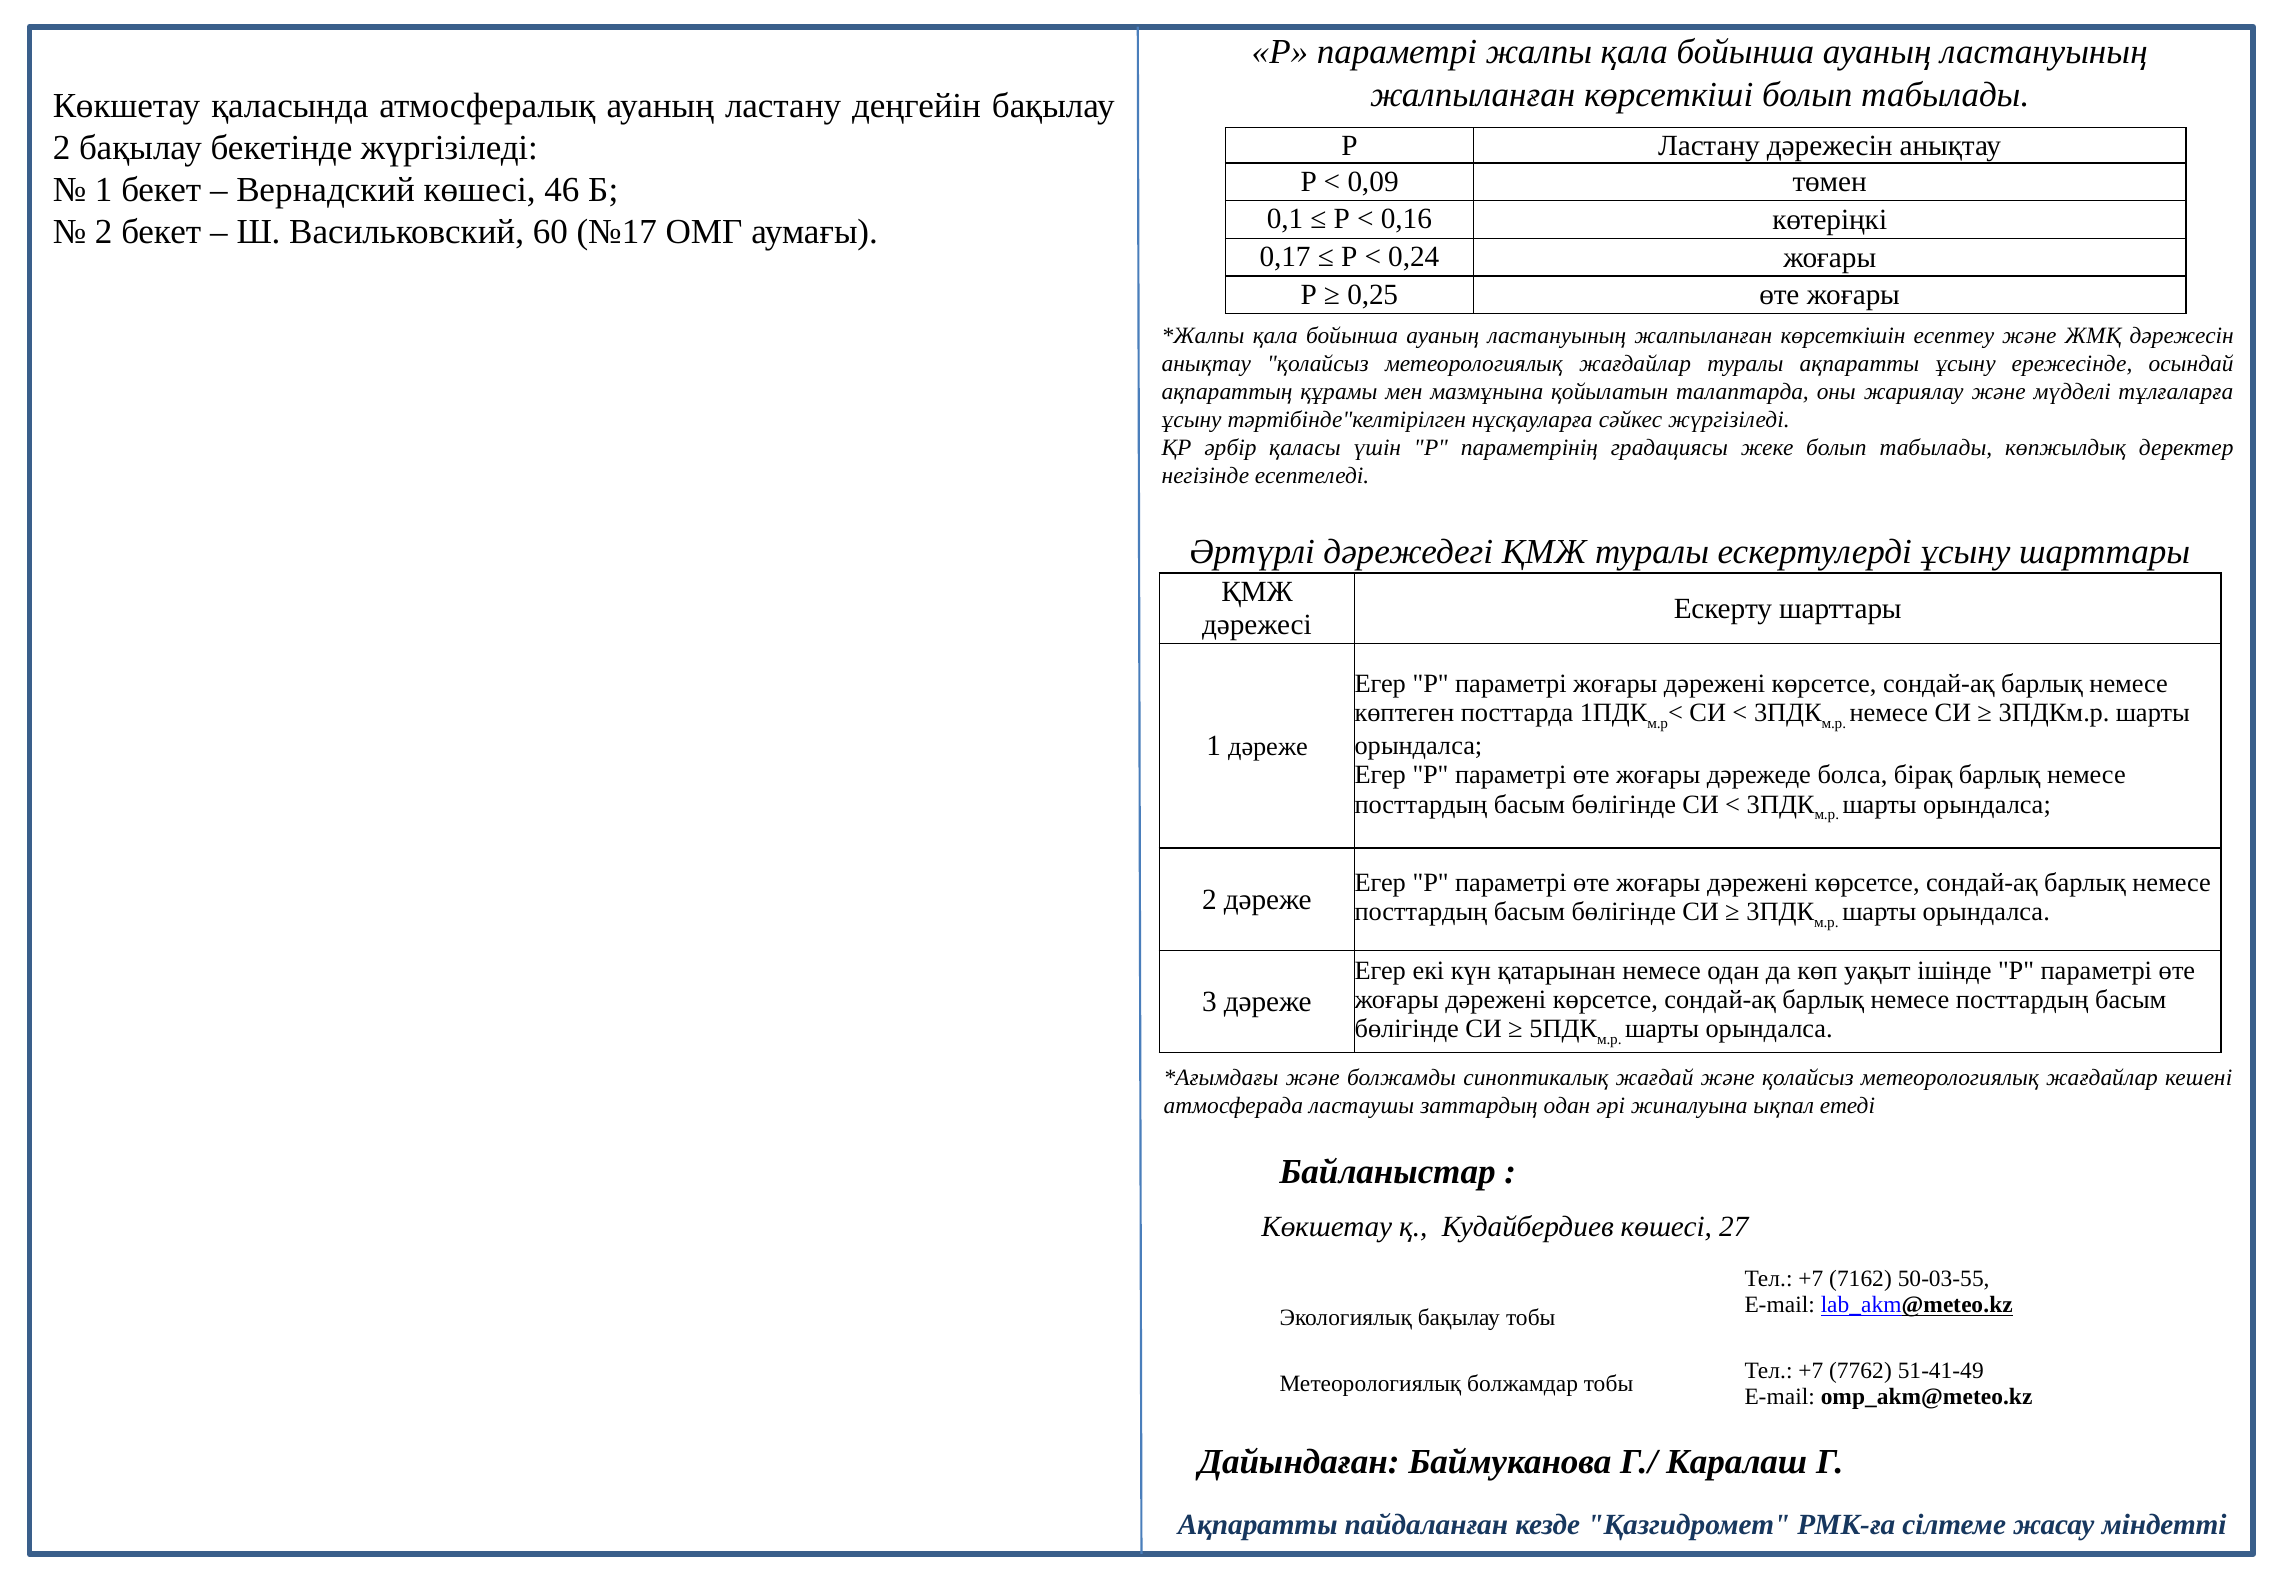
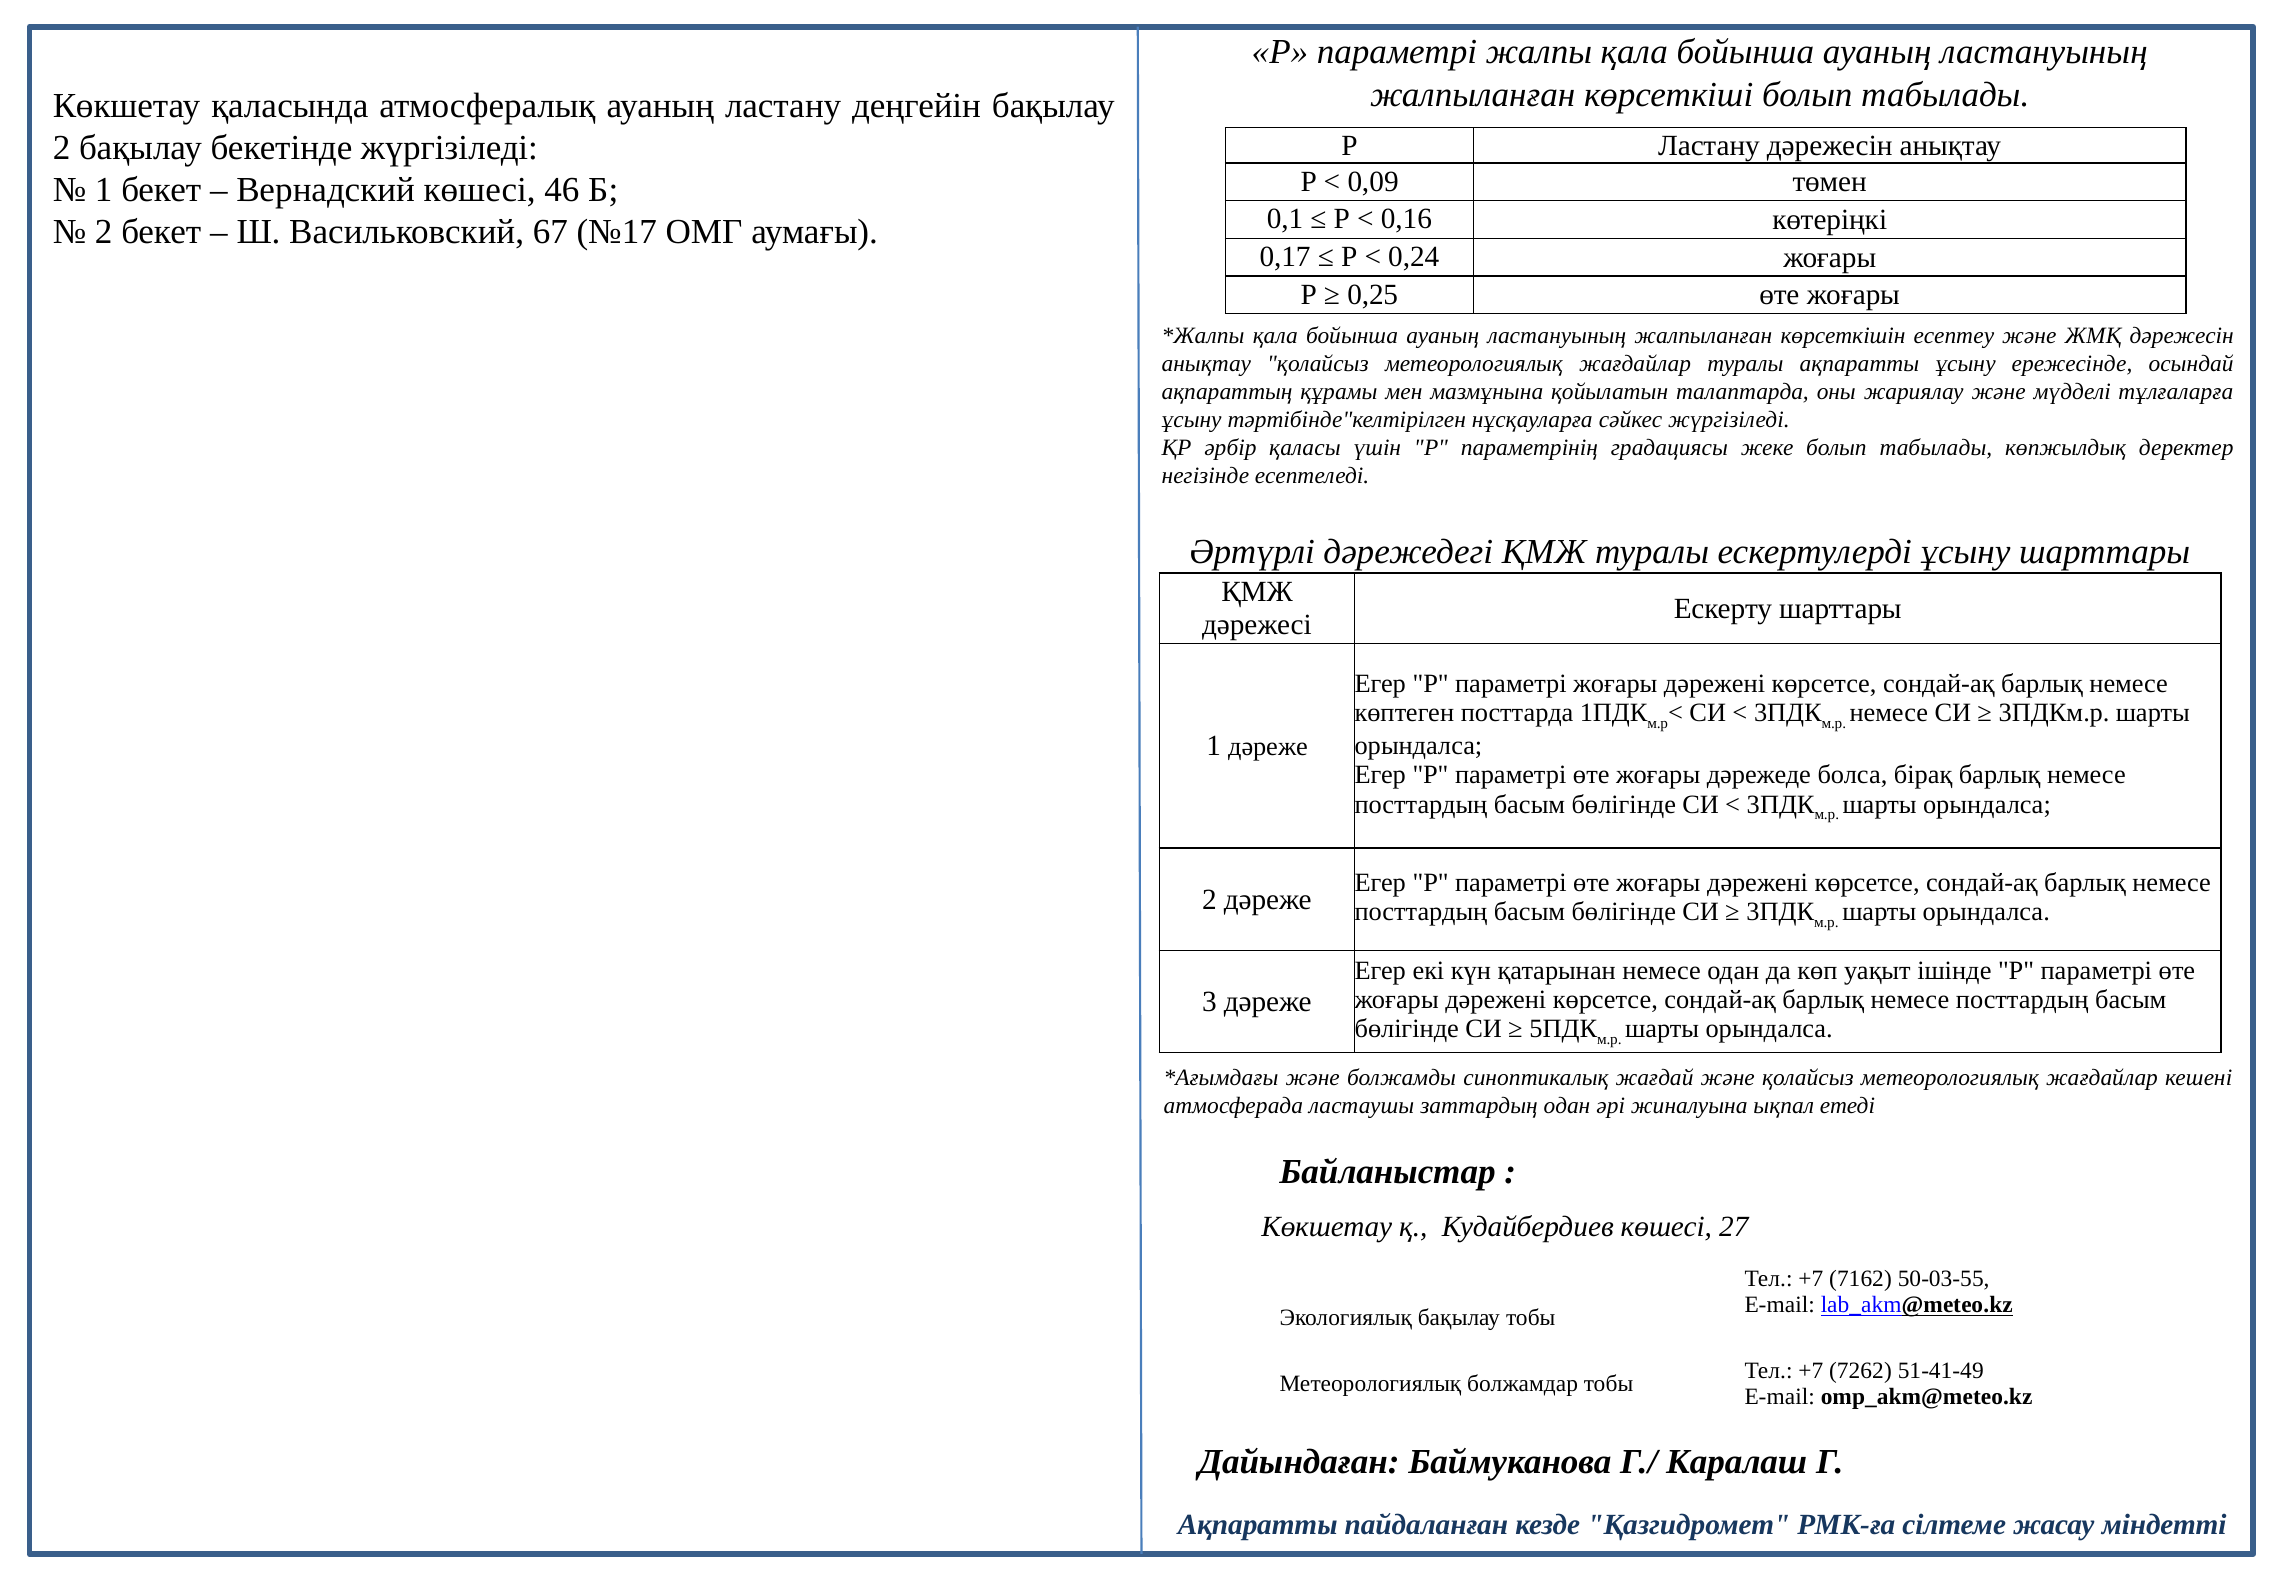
60: 60 -> 67
7762: 7762 -> 7262
